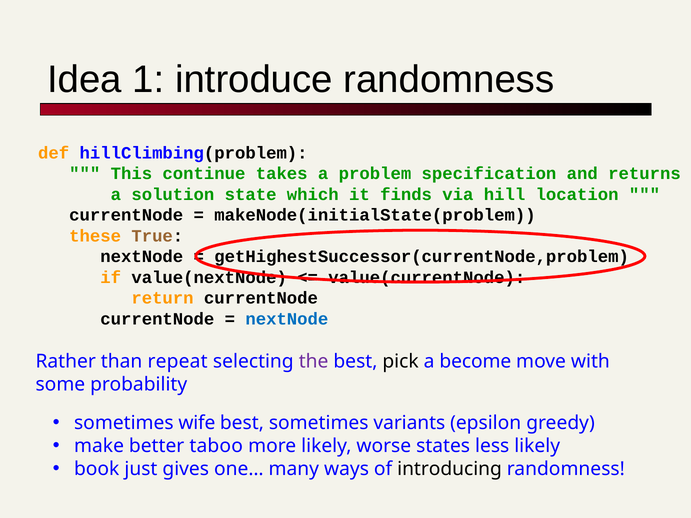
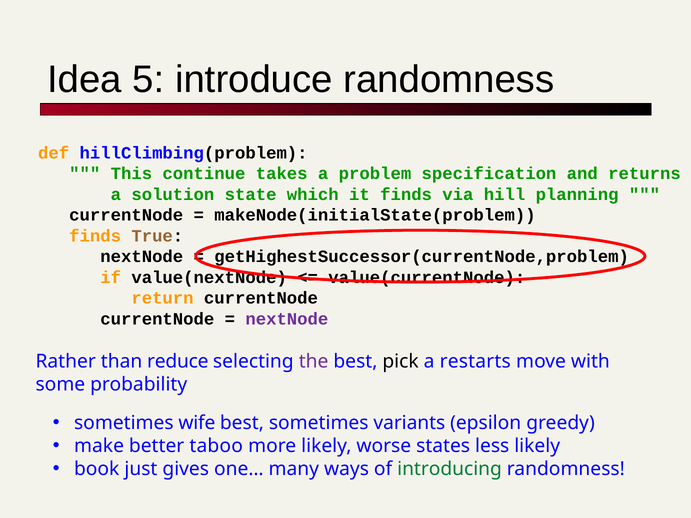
1: 1 -> 5
location: location -> planning
these at (95, 236): these -> finds
nextNode at (287, 319) colour: blue -> purple
repeat: repeat -> reduce
become: become -> restarts
introducing colour: black -> green
